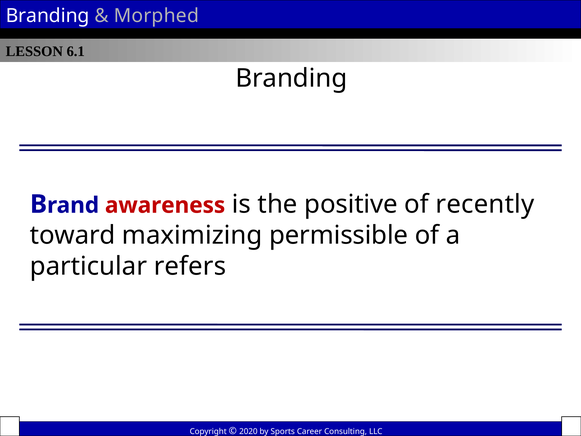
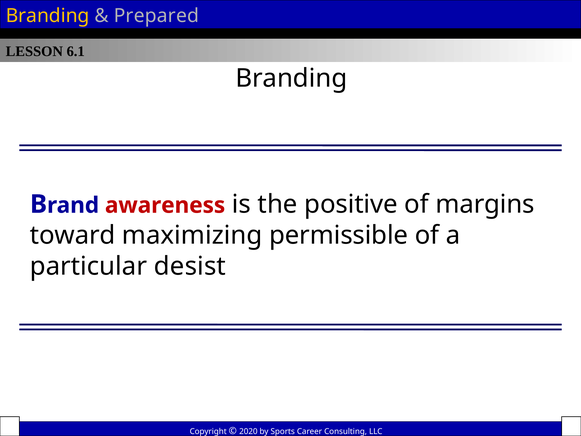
Branding at (48, 16) colour: white -> yellow
Morphed: Morphed -> Prepared
recently: recently -> margins
refers: refers -> desist
